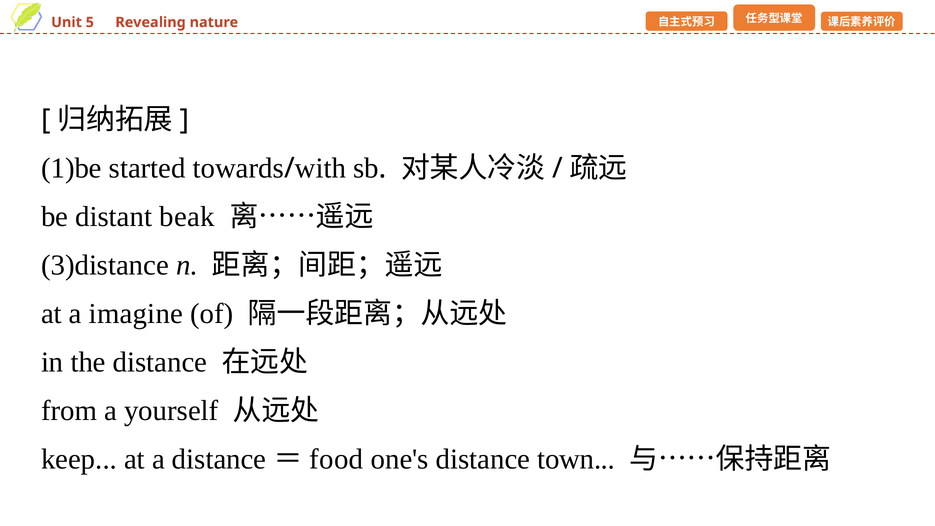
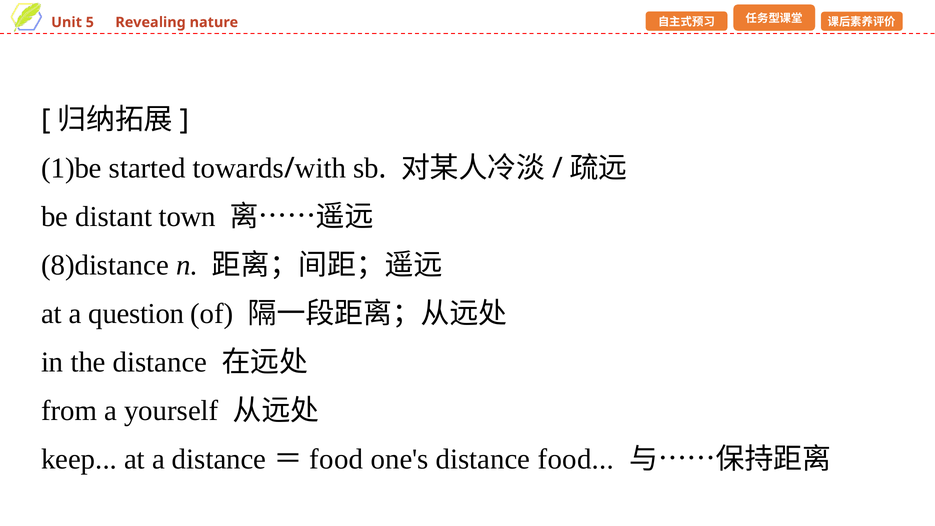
beak: beak -> town
3)distance: 3)distance -> 8)distance
imagine: imagine -> question
distance town: town -> food
